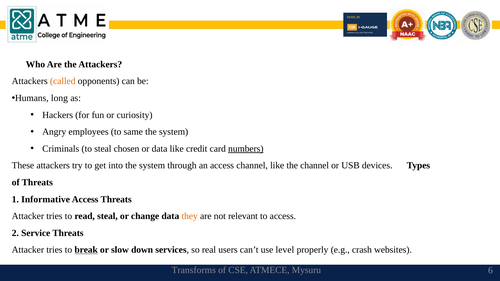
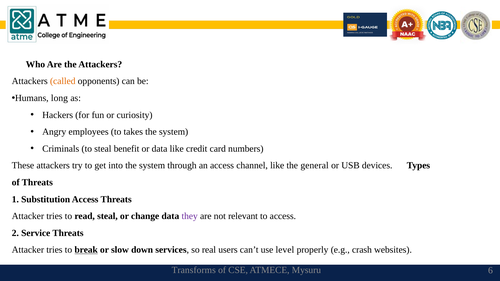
same: same -> takes
chosen: chosen -> benefit
numbers underline: present -> none
the channel: channel -> general
Informative: Informative -> Substitution
they colour: orange -> purple
